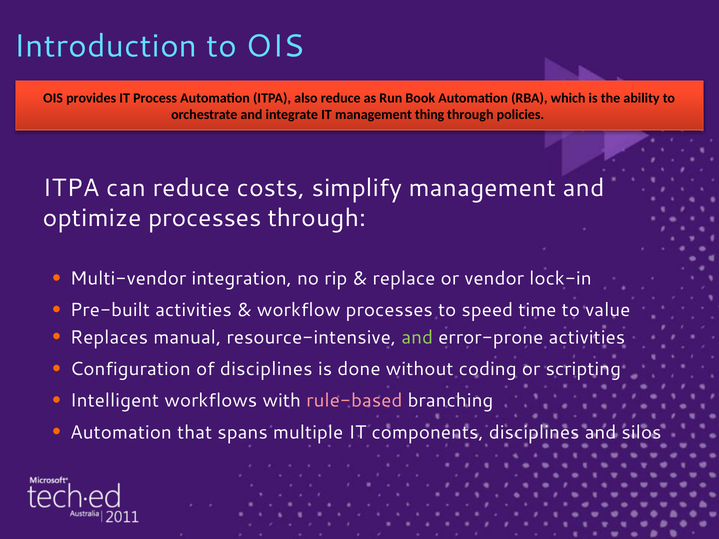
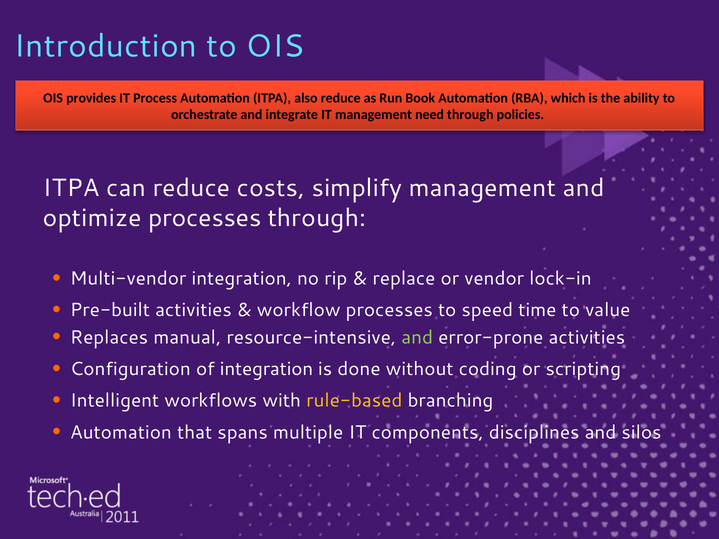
thing: thing -> need
of disciplines: disciplines -> integration
rule-based colour: pink -> yellow
